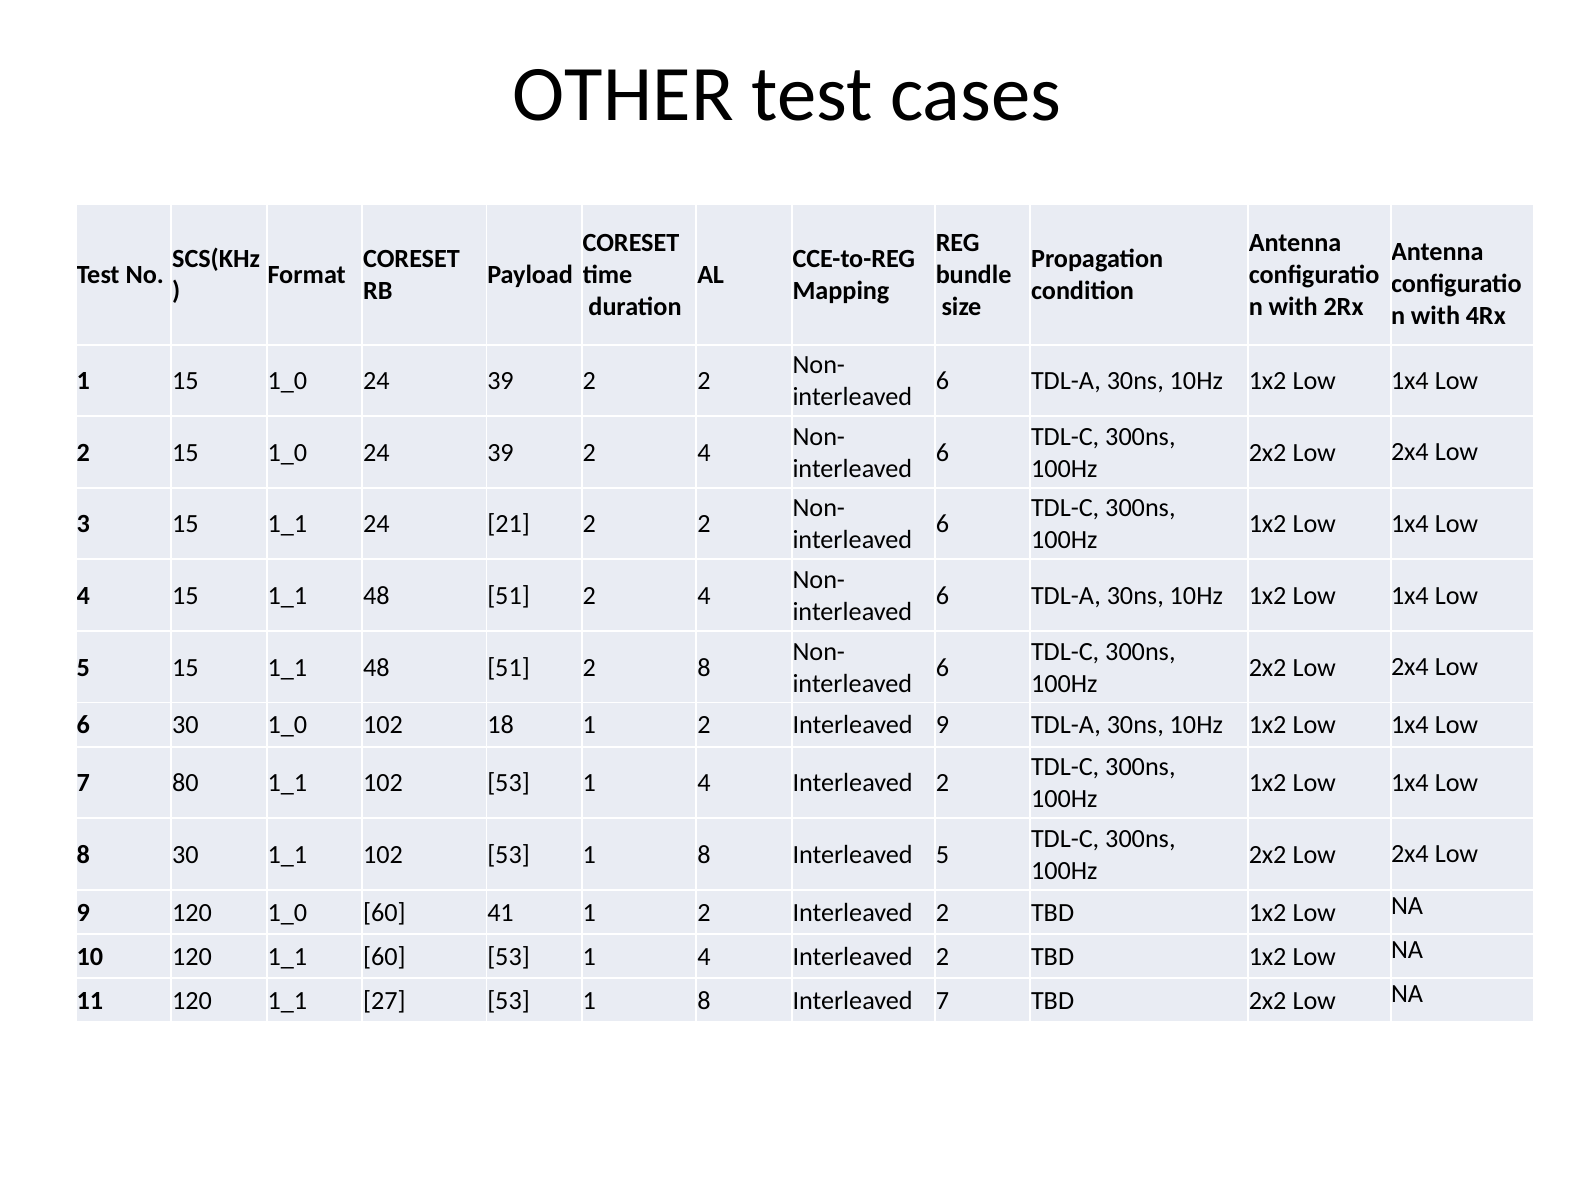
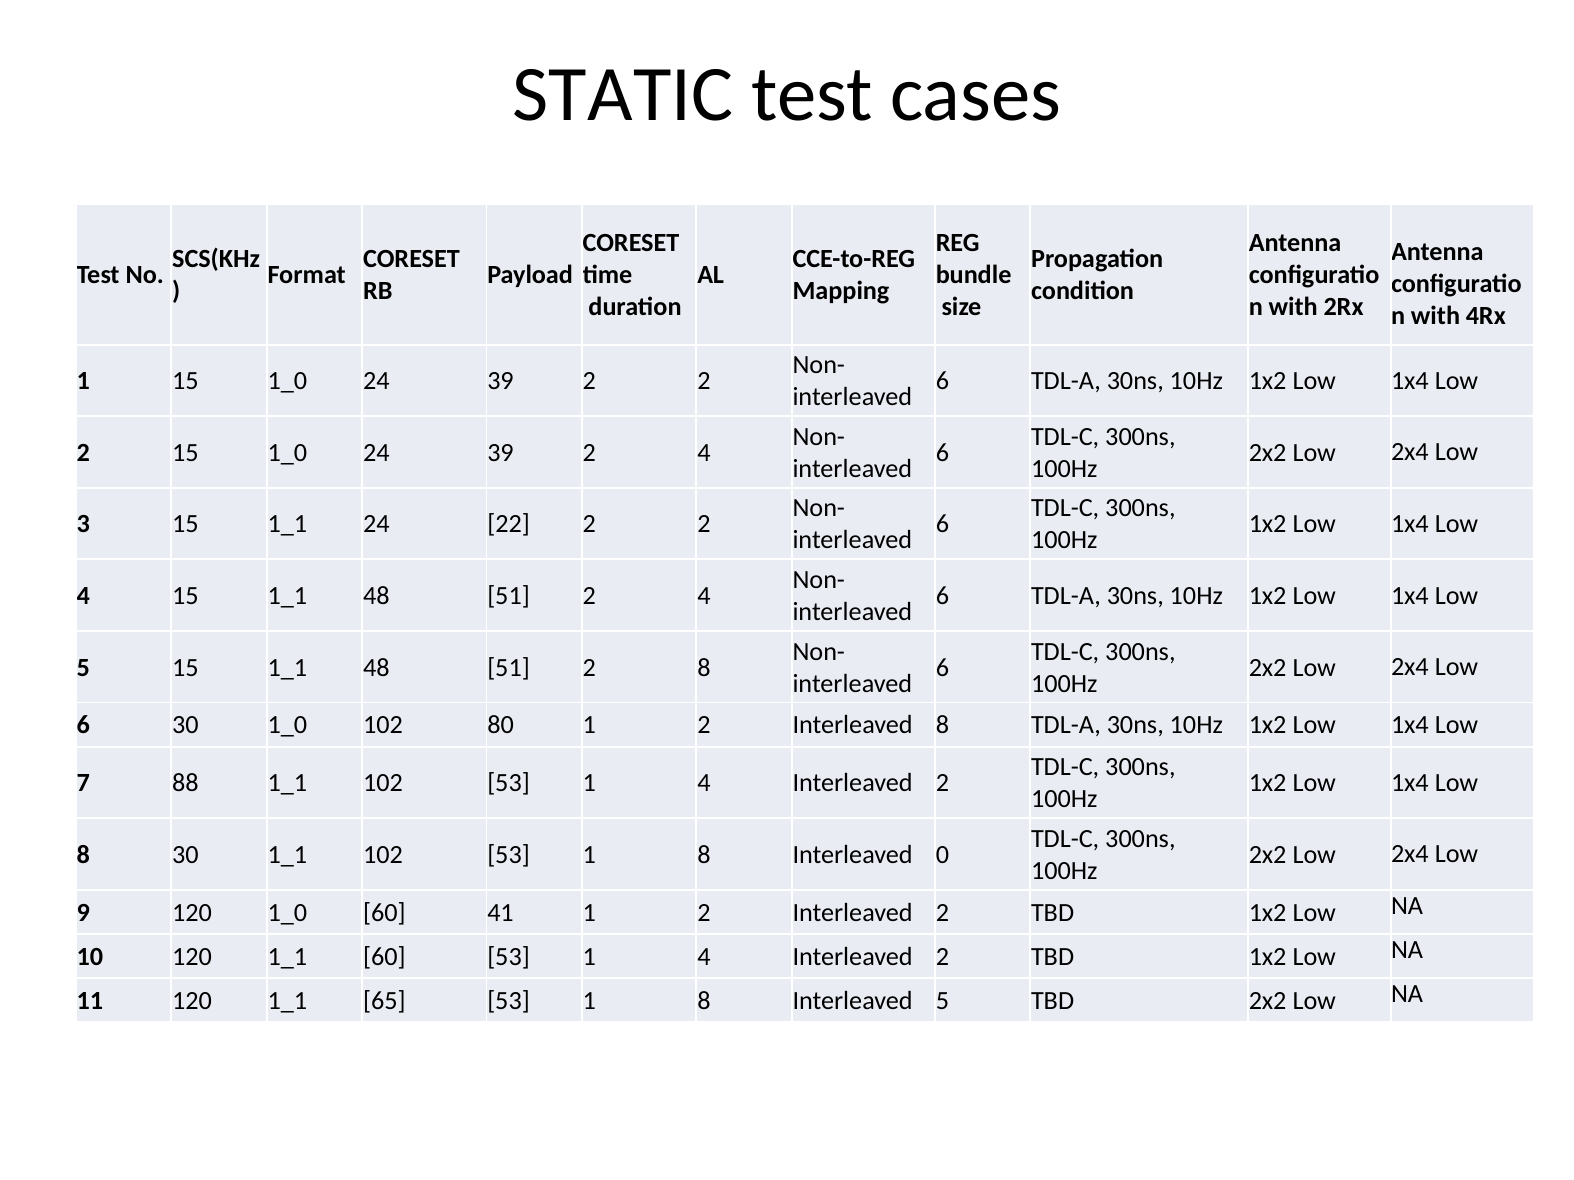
OTHER: OTHER -> STATIC
21: 21 -> 22
18: 18 -> 80
Interleaved 9: 9 -> 8
80: 80 -> 88
Interleaved 5: 5 -> 0
27: 27 -> 65
Interleaved 7: 7 -> 5
